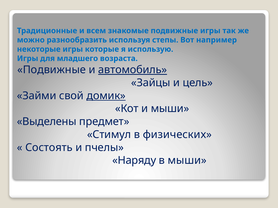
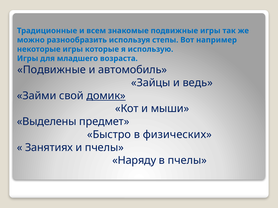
автомобиль underline: present -> none
цель: цель -> ведь
Стимул: Стимул -> Быстро
Состоять: Состоять -> Занятиях
в мыши: мыши -> пчелы
